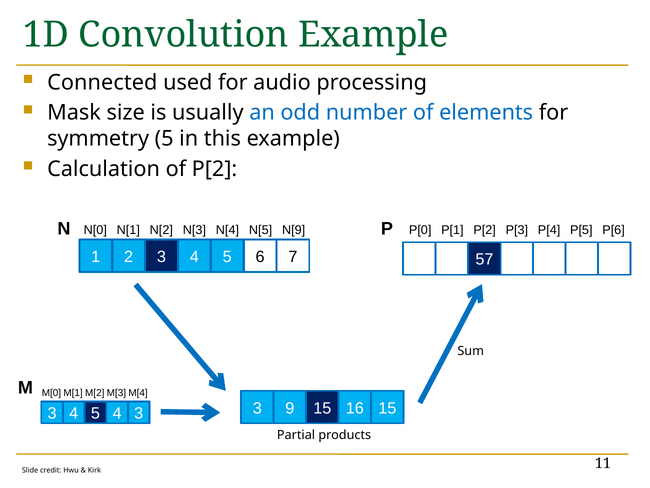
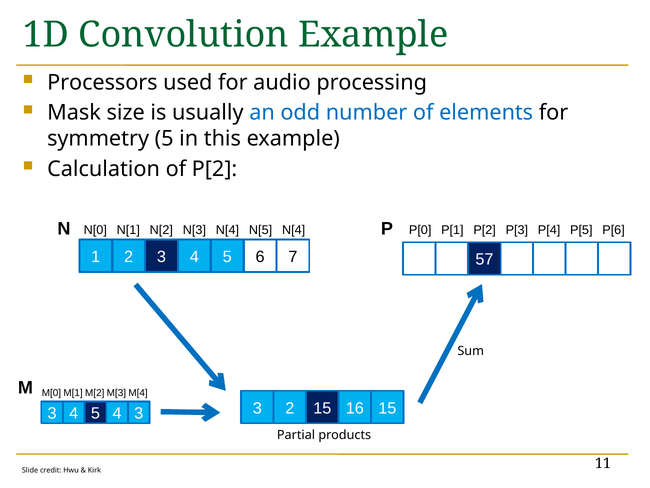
Connected: Connected -> Processors
N[4 N[9: N[9 -> N[4
3 9: 9 -> 2
